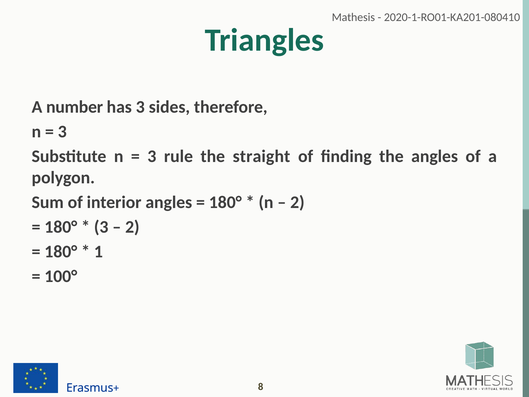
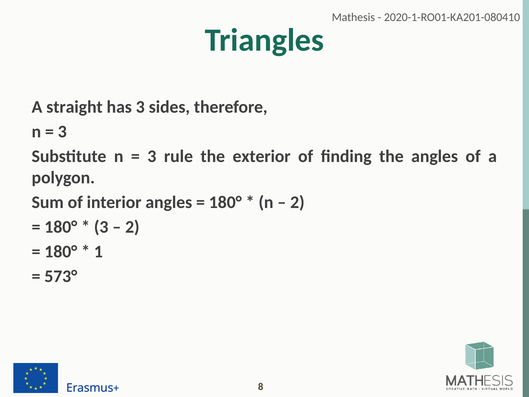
number: number -> straight
straight: straight -> exterior
100°: 100° -> 573°
